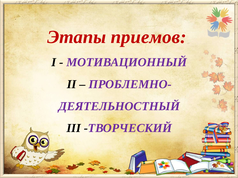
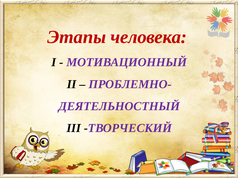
приемов: приемов -> человека
